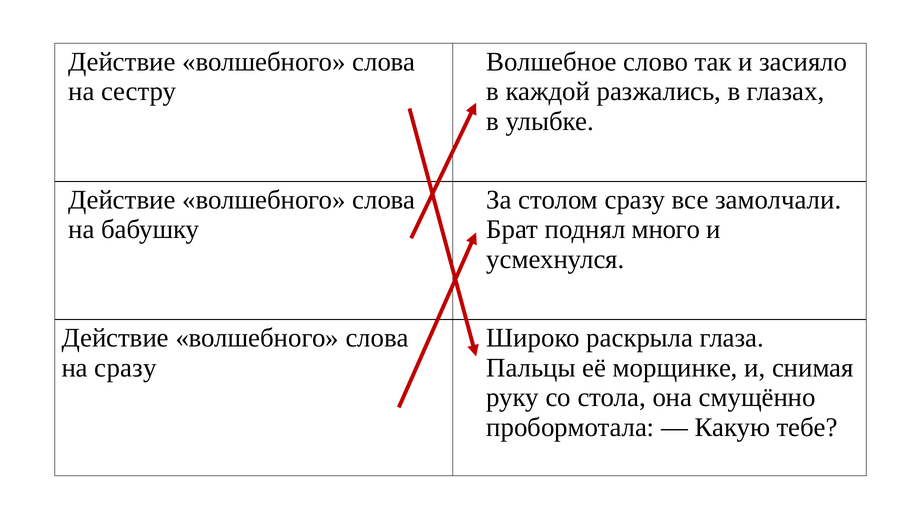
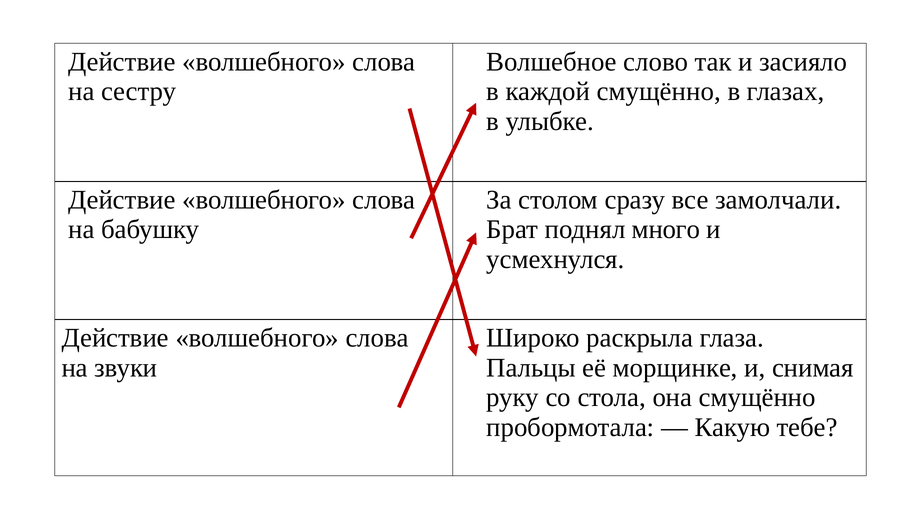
каждой разжались: разжались -> смущённо
на сразу: сразу -> звуки
